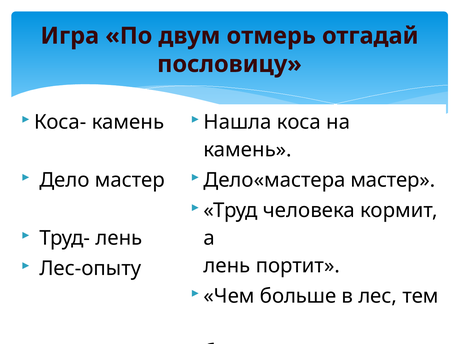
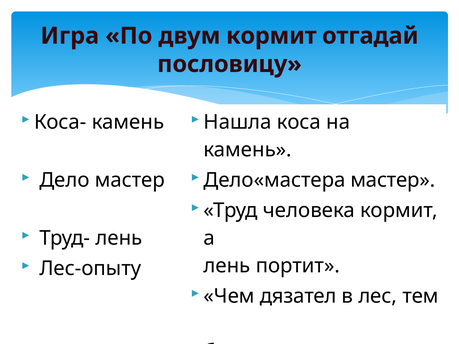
двум отмерь: отмерь -> кормит
Чем больше: больше -> дязател
